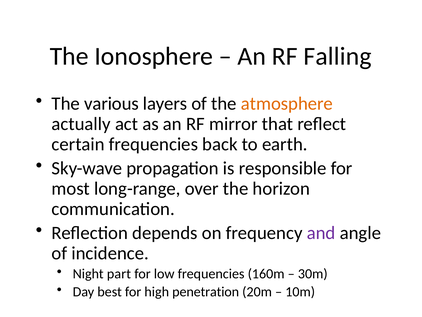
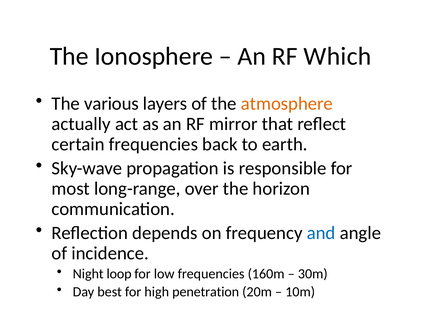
Falling: Falling -> Which
and colour: purple -> blue
part: part -> loop
